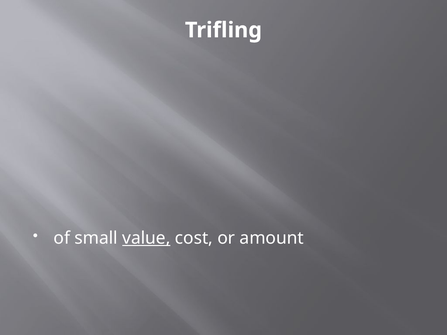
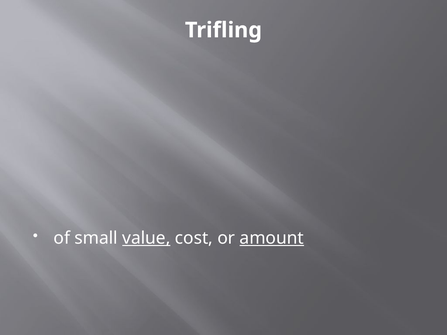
amount underline: none -> present
